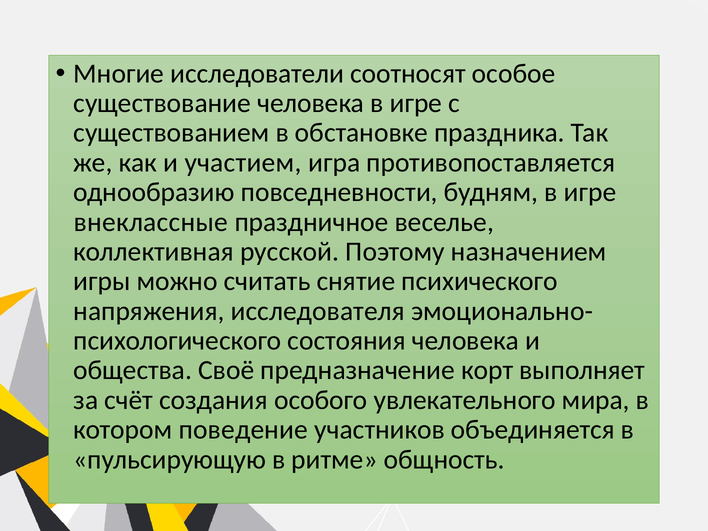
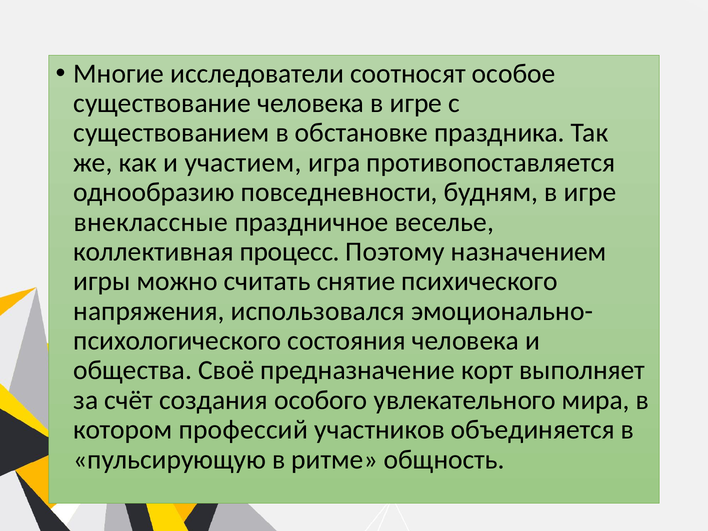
русской: русской -> процесс
исследователя: исследователя -> использовался
поведение: поведение -> профессий
